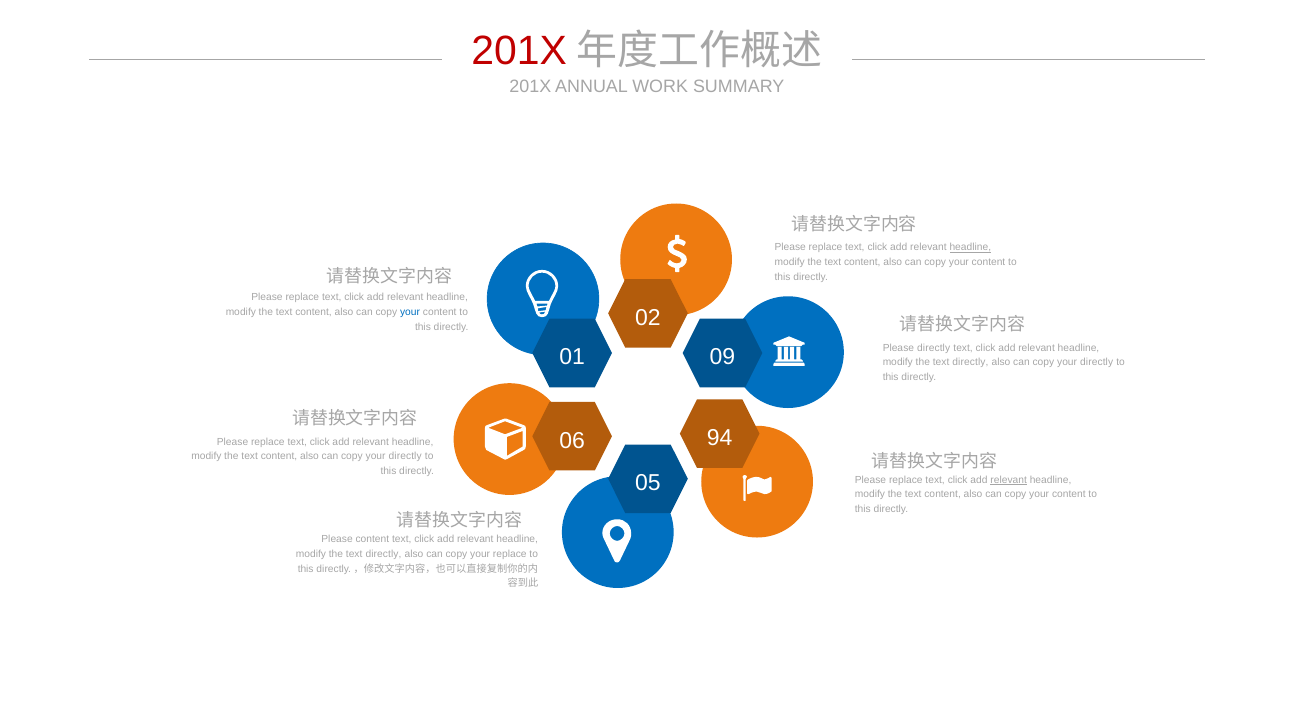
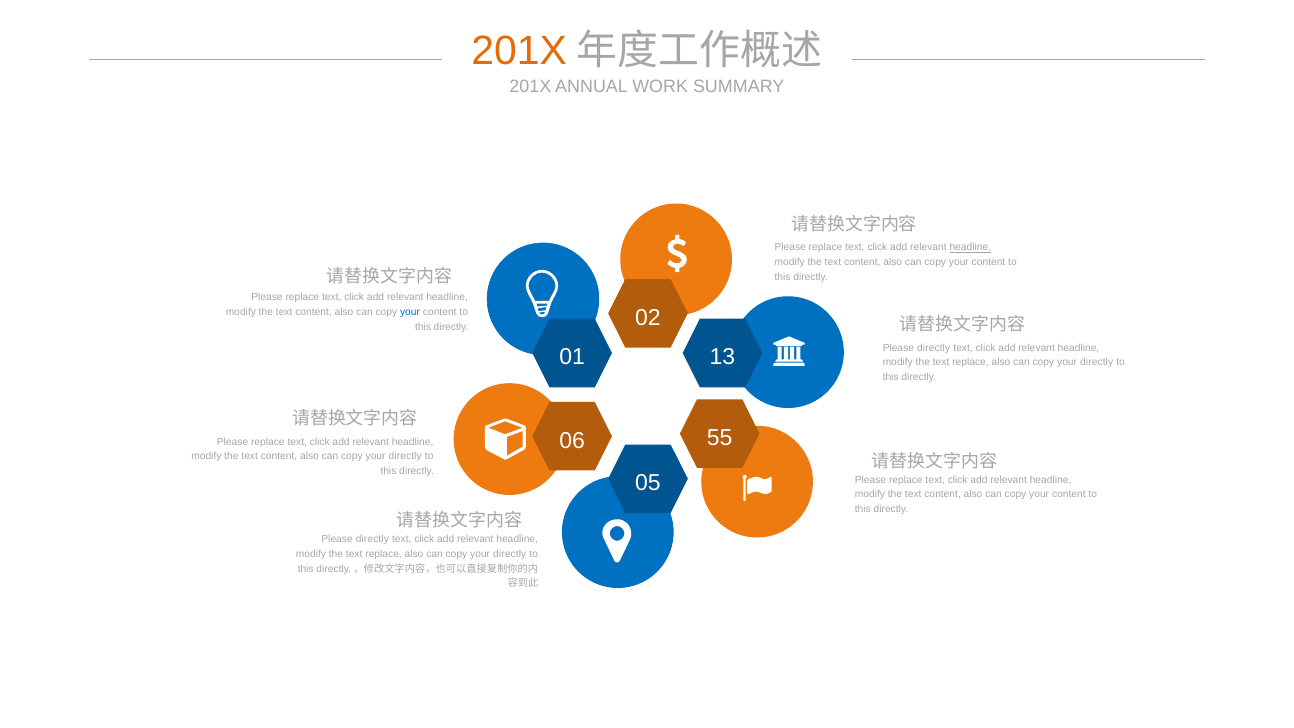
201X at (519, 51) colour: red -> orange
09: 09 -> 13
directly at (970, 362): directly -> replace
94: 94 -> 55
relevant at (1009, 480) underline: present -> none
content at (372, 539): content -> directly
directly at (384, 554): directly -> replace
replace at (510, 554): replace -> directly
